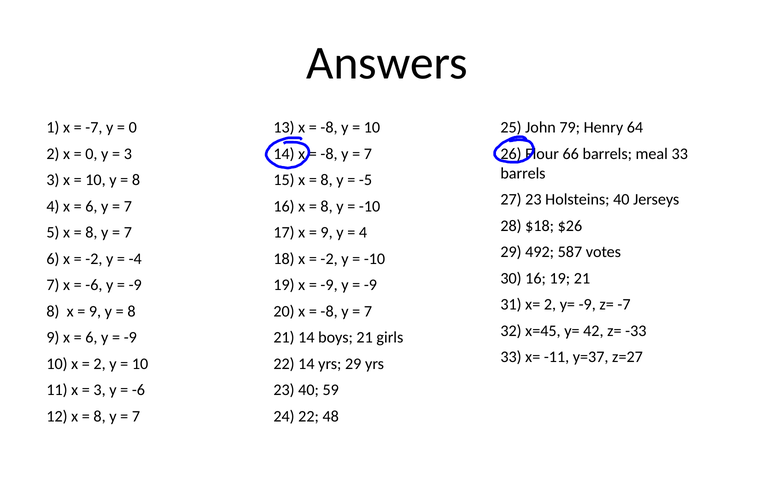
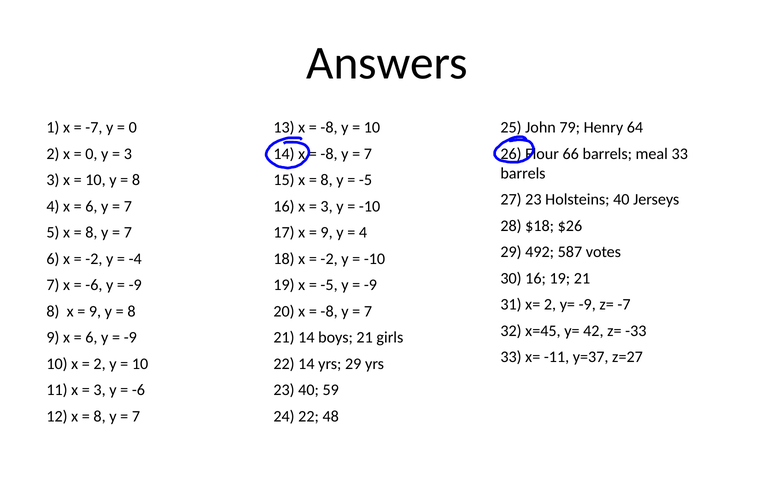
8 at (327, 206): 8 -> 3
-9 at (329, 285): -9 -> -5
